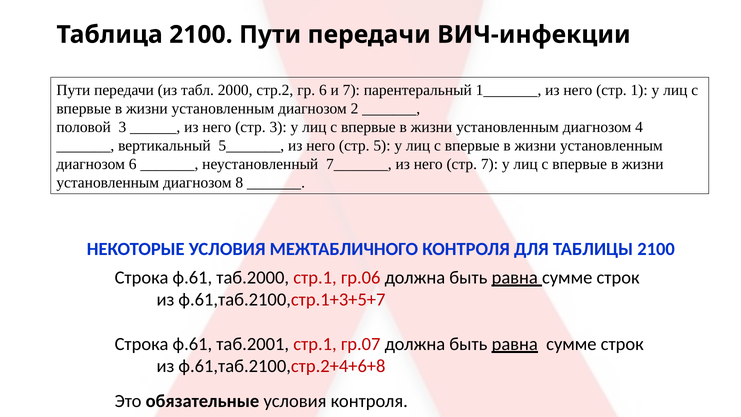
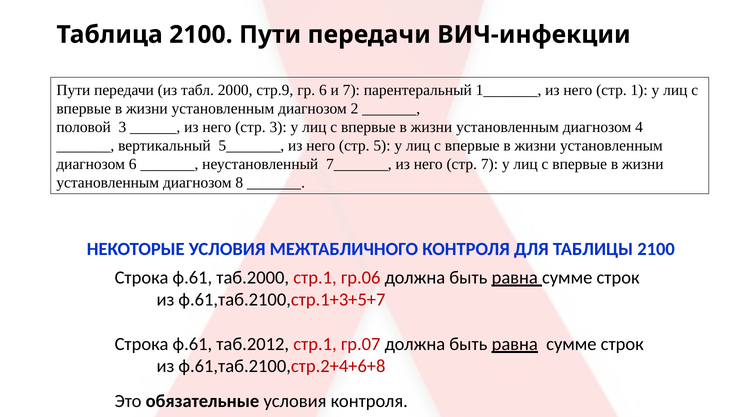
стр.2: стр.2 -> стр.9
таб.2001: таб.2001 -> таб.2012
